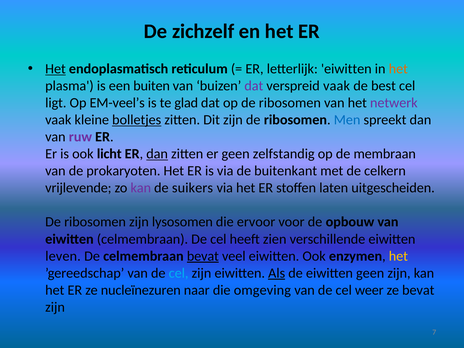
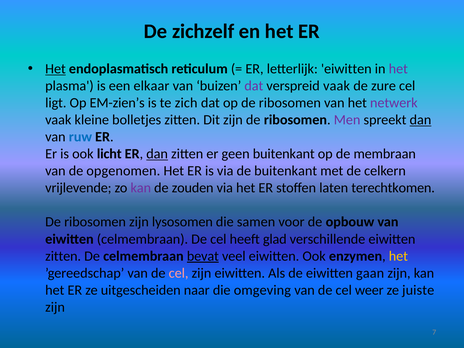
het at (398, 69) colour: orange -> purple
buiten: buiten -> elkaar
best: best -> zure
EM-veel’s: EM-veel’s -> EM-zien’s
glad: glad -> zich
bolletjes underline: present -> none
Men colour: blue -> purple
dan at (420, 120) underline: none -> present
ruw colour: purple -> blue
geen zelfstandig: zelfstandig -> buitenkant
prokaryoten: prokaryoten -> opgenomen
suikers: suikers -> zouden
uitgescheiden: uitgescheiden -> terechtkomen
ervoor: ervoor -> samen
zien: zien -> glad
leven at (63, 256): leven -> zitten
cel at (179, 273) colour: light blue -> pink
Als underline: present -> none
eiwitten geen: geen -> gaan
nucleïnezuren: nucleïnezuren -> uitgescheiden
ze bevat: bevat -> juiste
